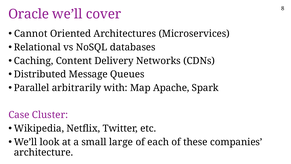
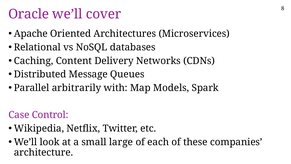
Cannot: Cannot -> Apache
Apache: Apache -> Models
Cluster: Cluster -> Control
